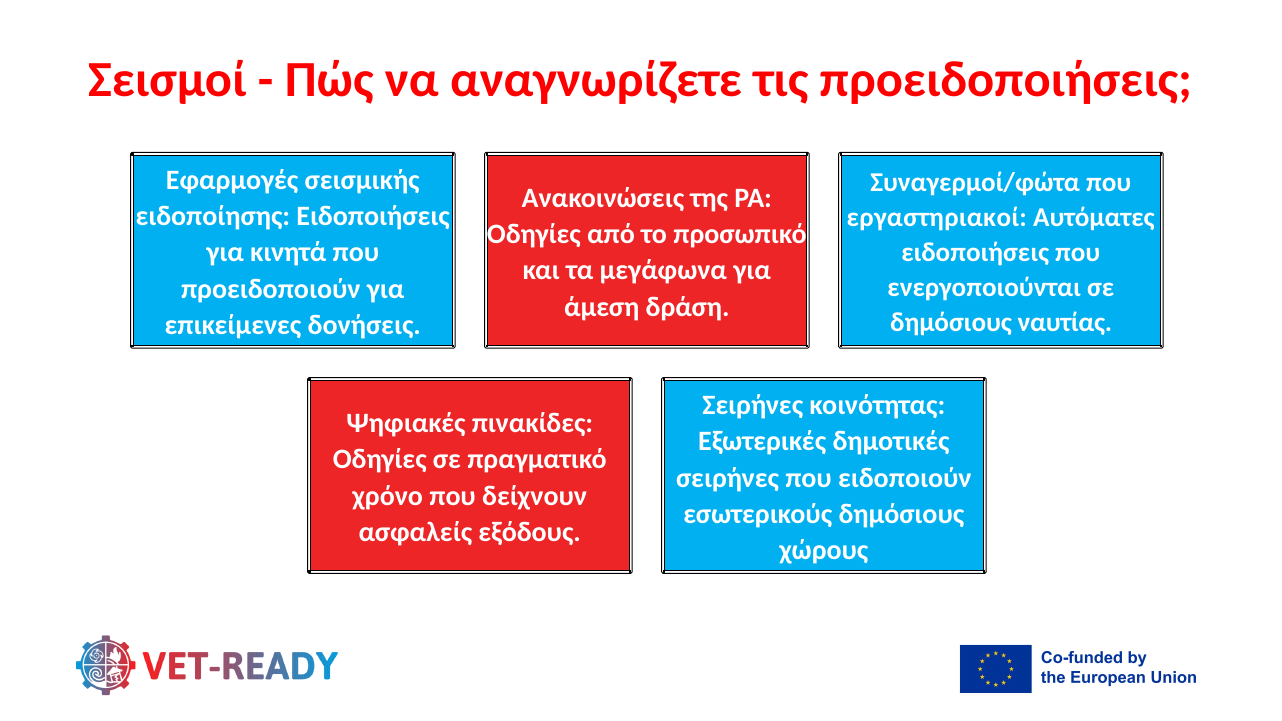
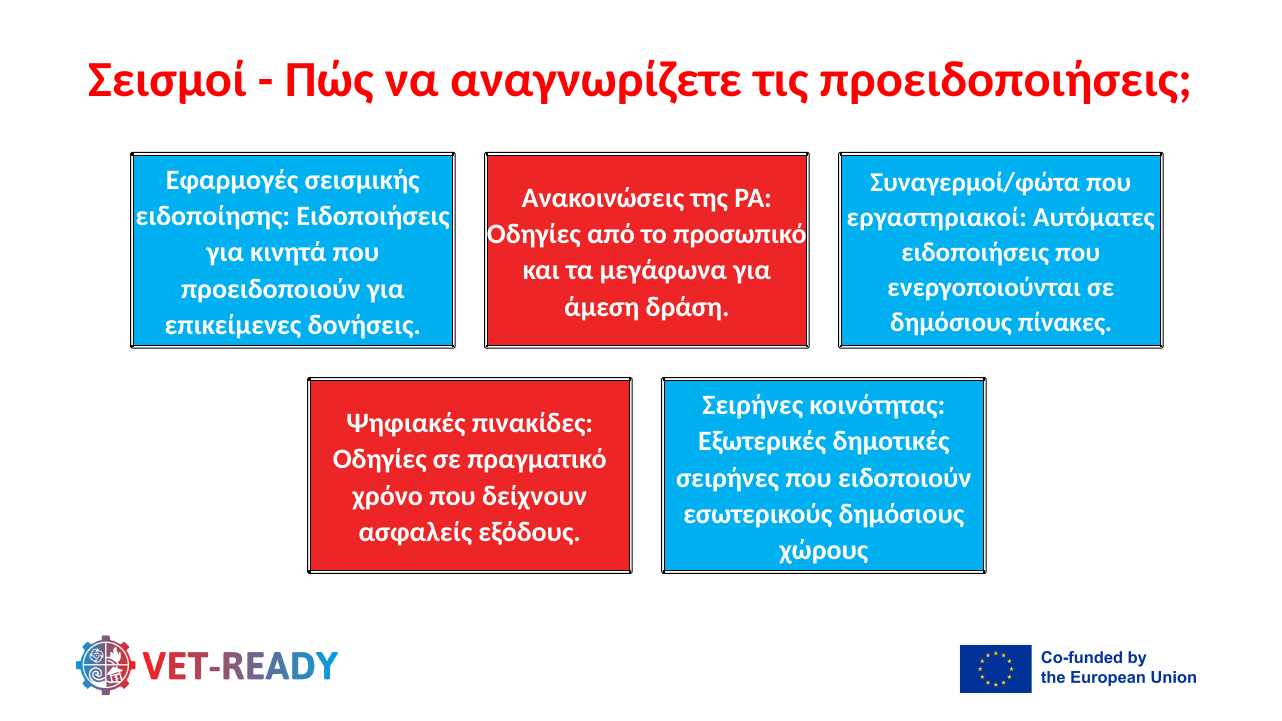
ναυτίας: ναυτίας -> πίνακες
